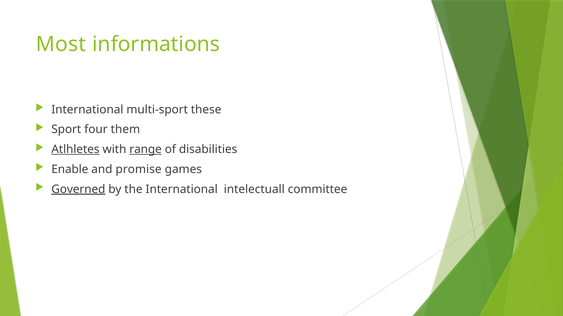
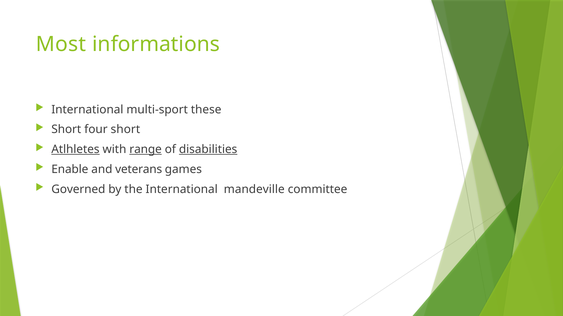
Sport at (66, 130): Sport -> Short
four them: them -> short
disabilities underline: none -> present
promise: promise -> veterans
Governed underline: present -> none
intelectuall: intelectuall -> mandeville
